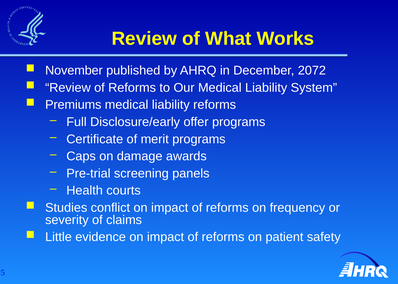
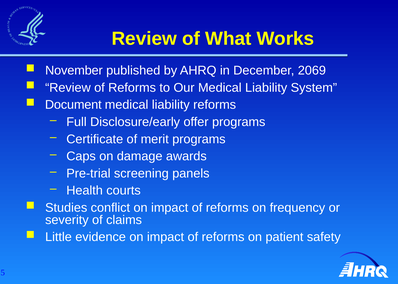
2072: 2072 -> 2069
Premiums: Premiums -> Document
